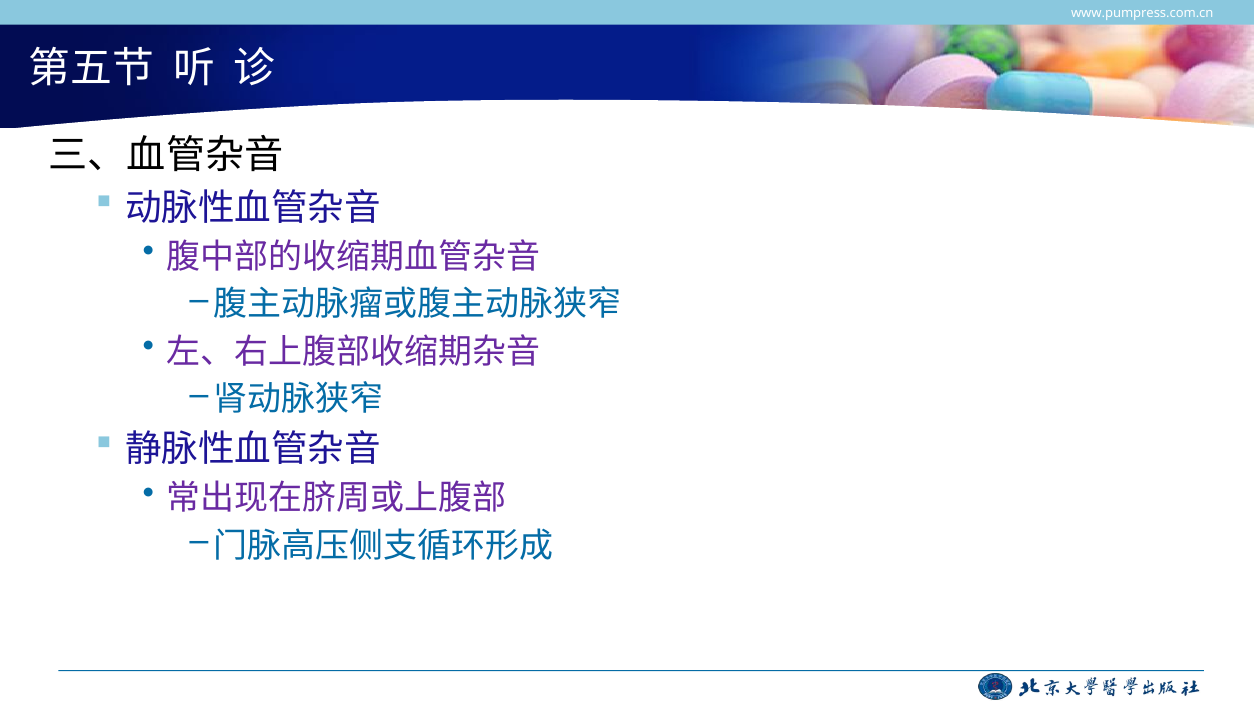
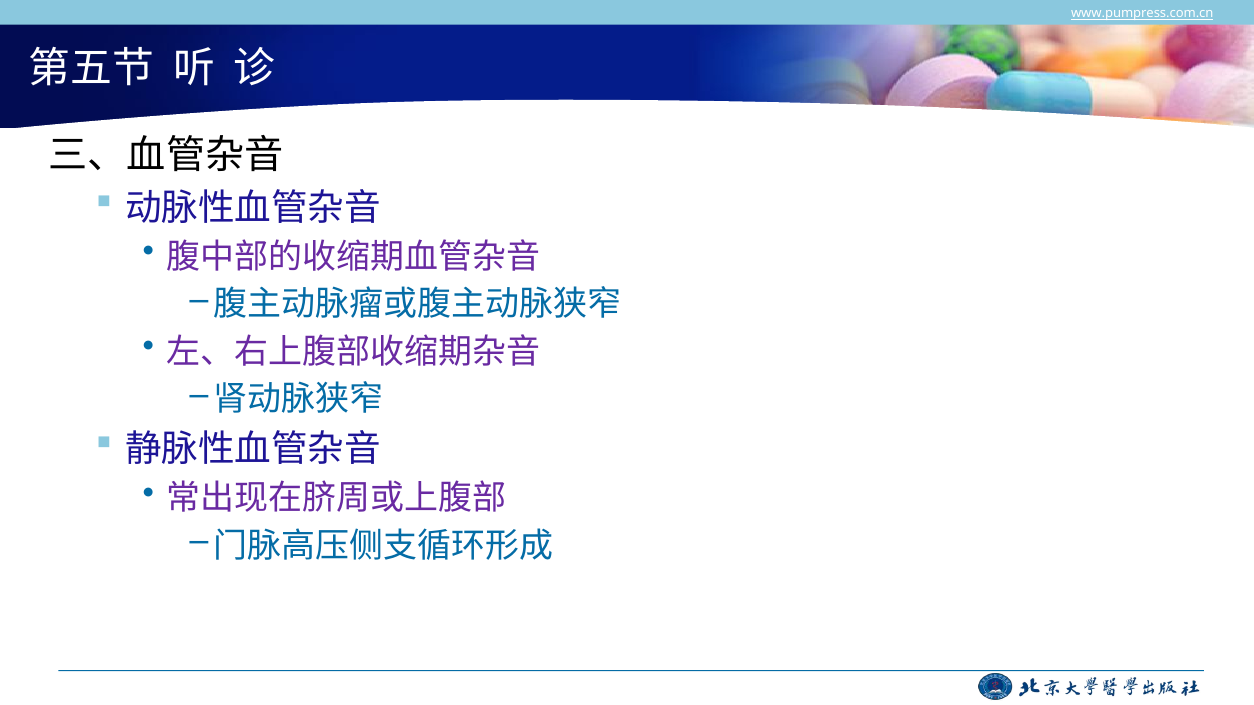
www.pumpress.com.cn underline: none -> present
